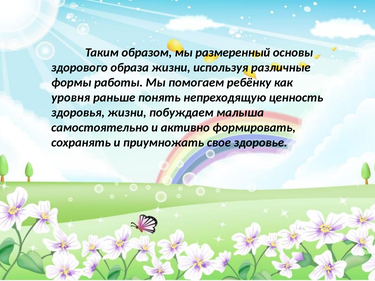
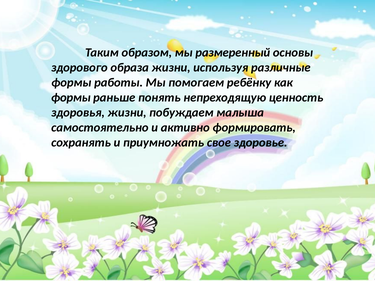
уровня at (71, 98): уровня -> формы
